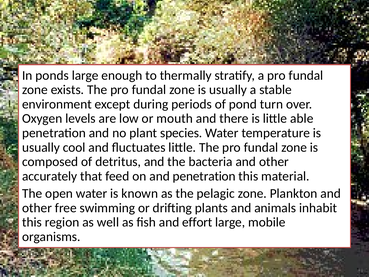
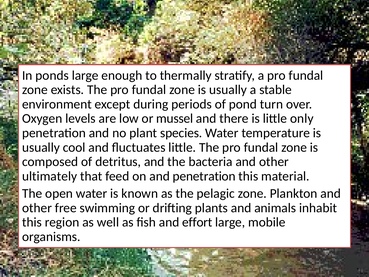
mouth: mouth -> mussel
able: able -> only
accurately: accurately -> ultimately
